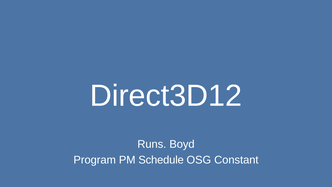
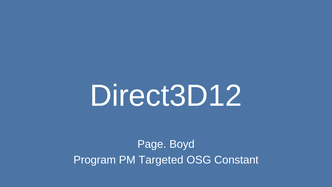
Runs: Runs -> Page
Schedule: Schedule -> Targeted
